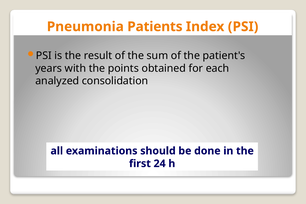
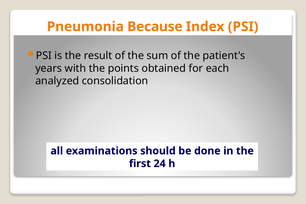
Patients: Patients -> Because
